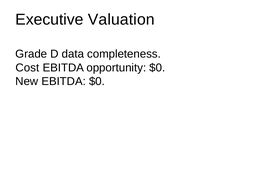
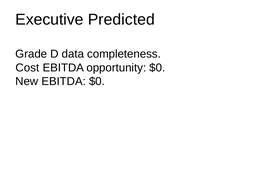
Valuation: Valuation -> Predicted
